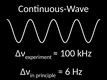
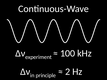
6: 6 -> 2
